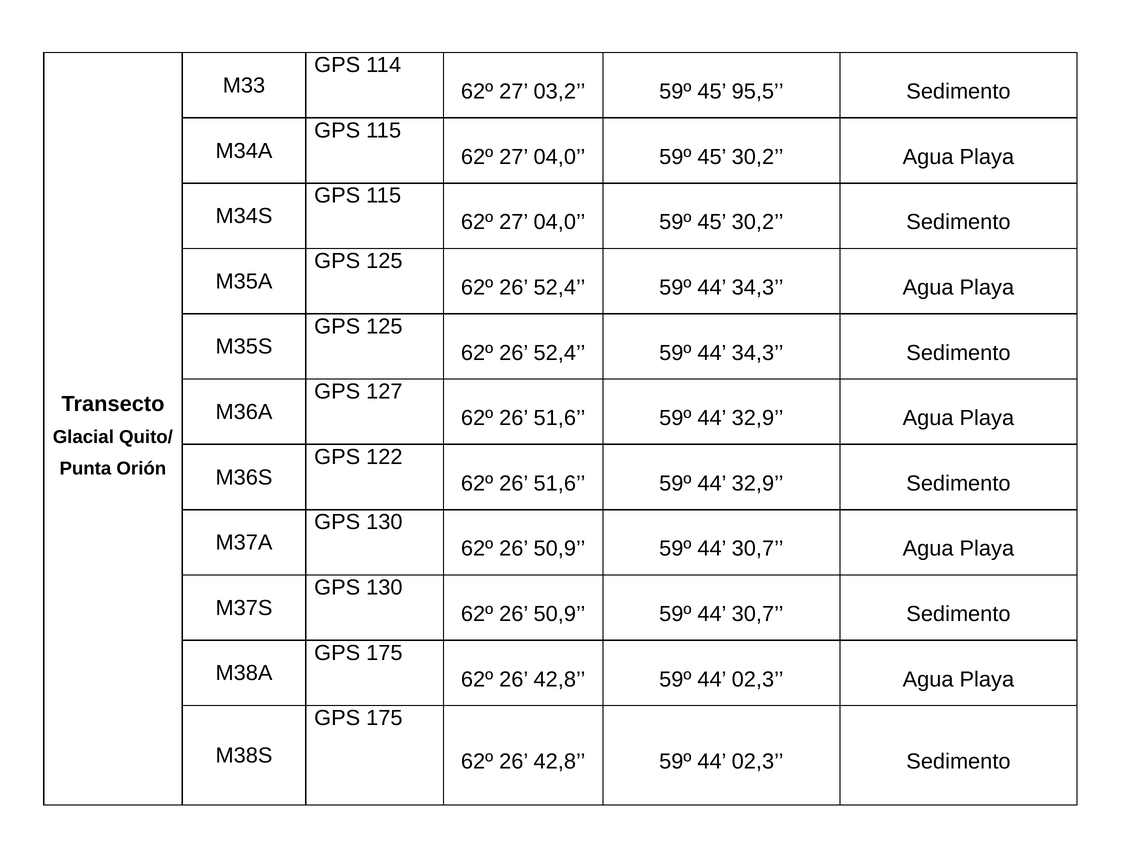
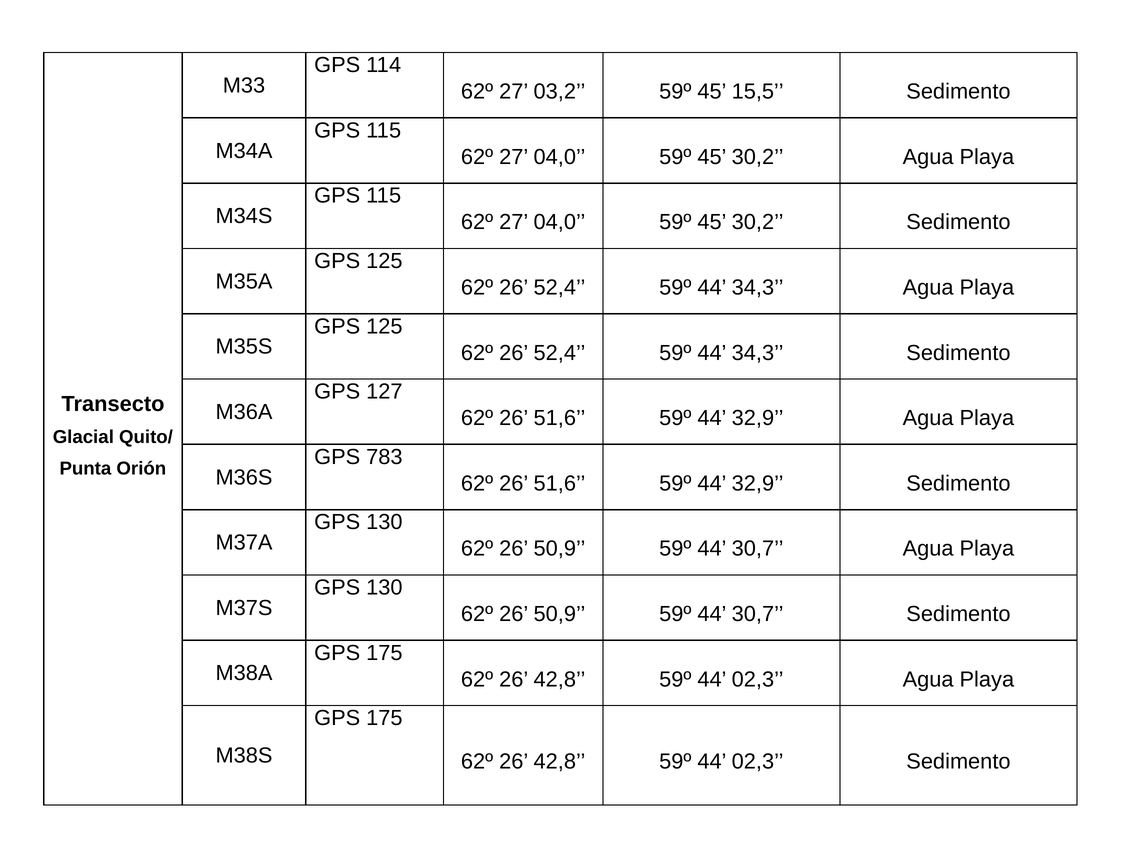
95,5: 95,5 -> 15,5
122: 122 -> 783
